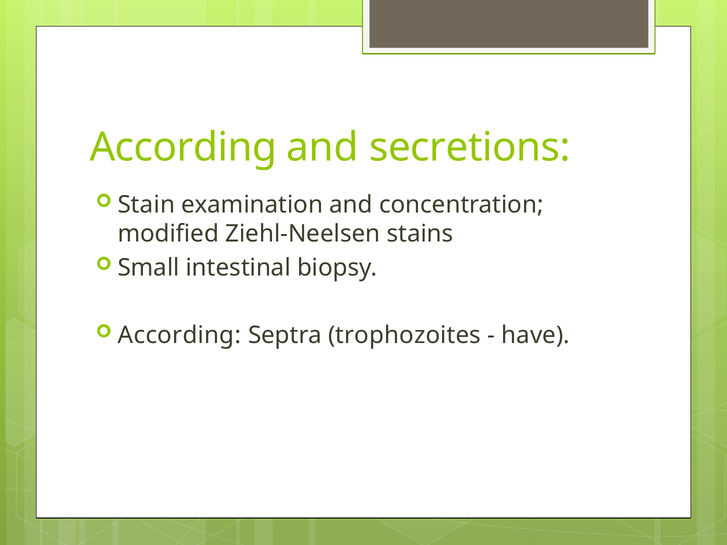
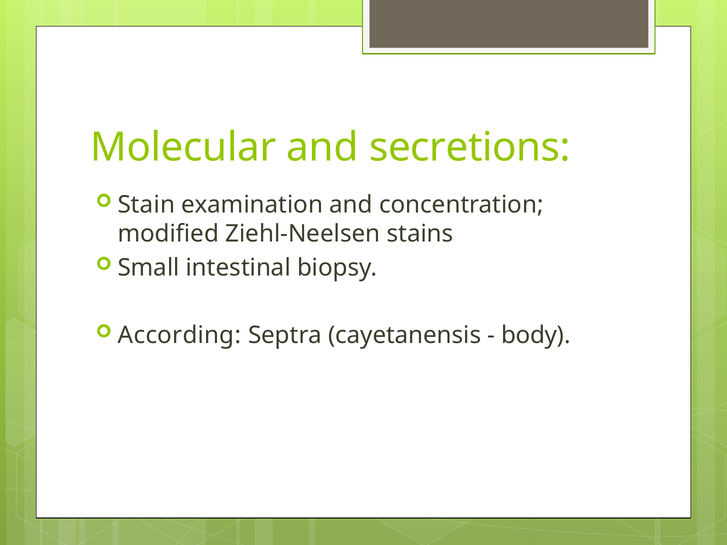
According at (183, 148): According -> Molecular
trophozoites: trophozoites -> cayetanensis
have: have -> body
